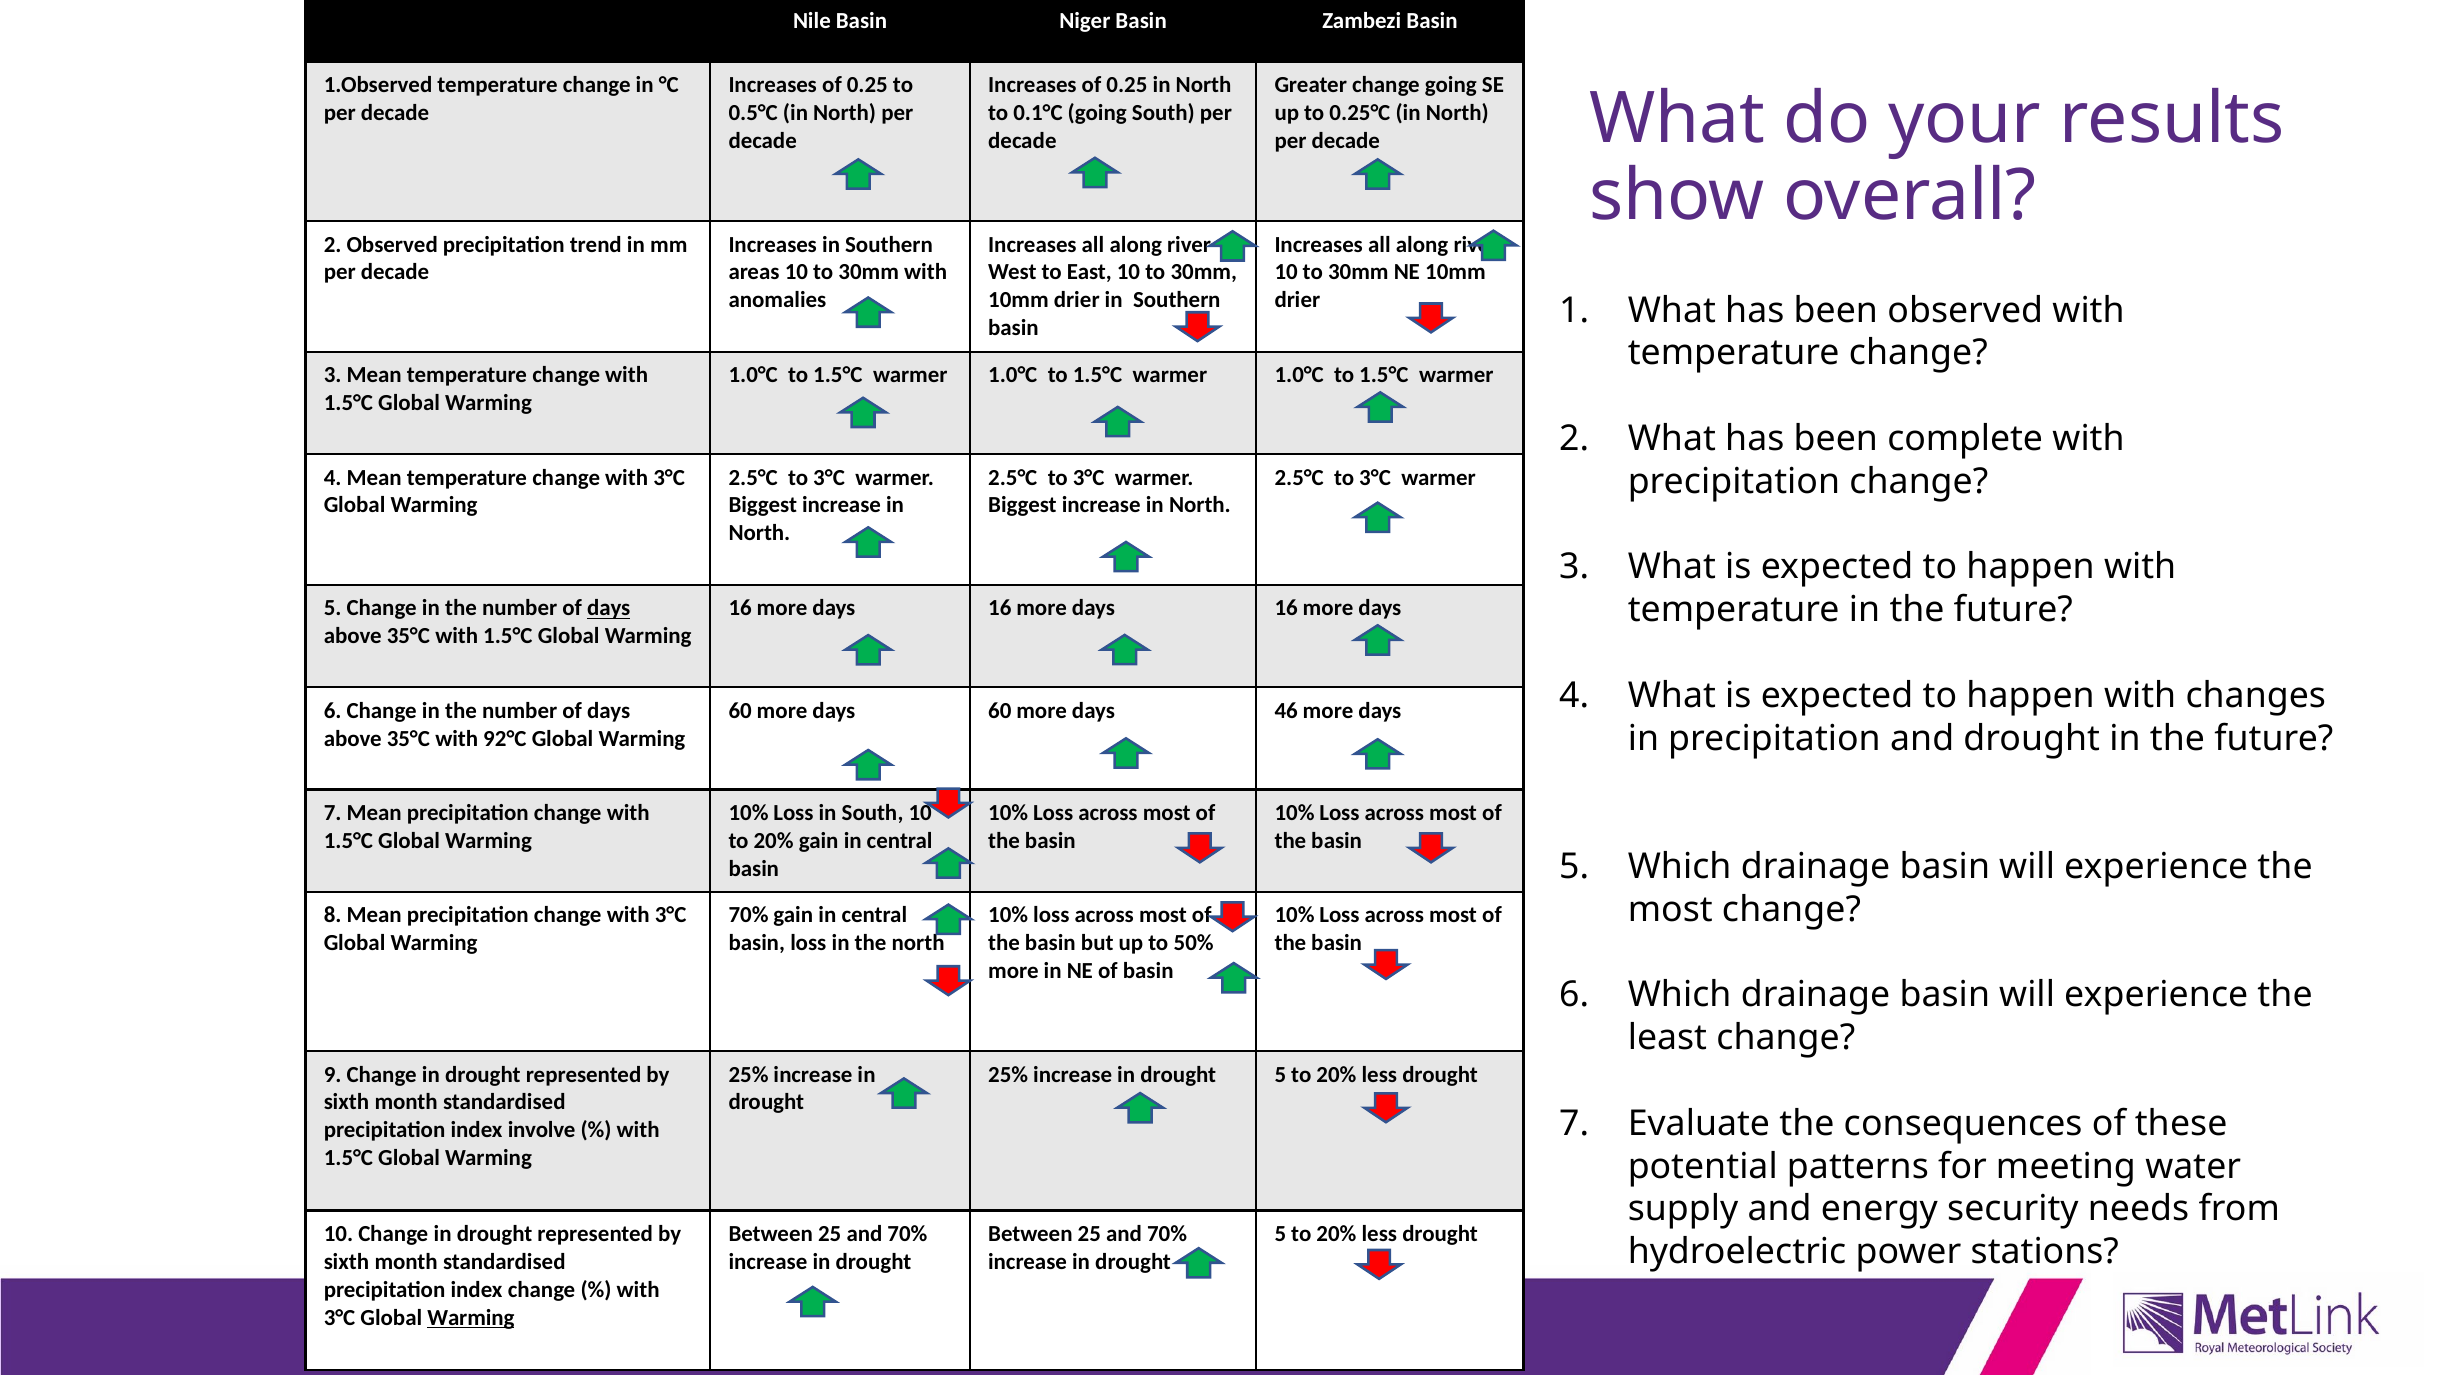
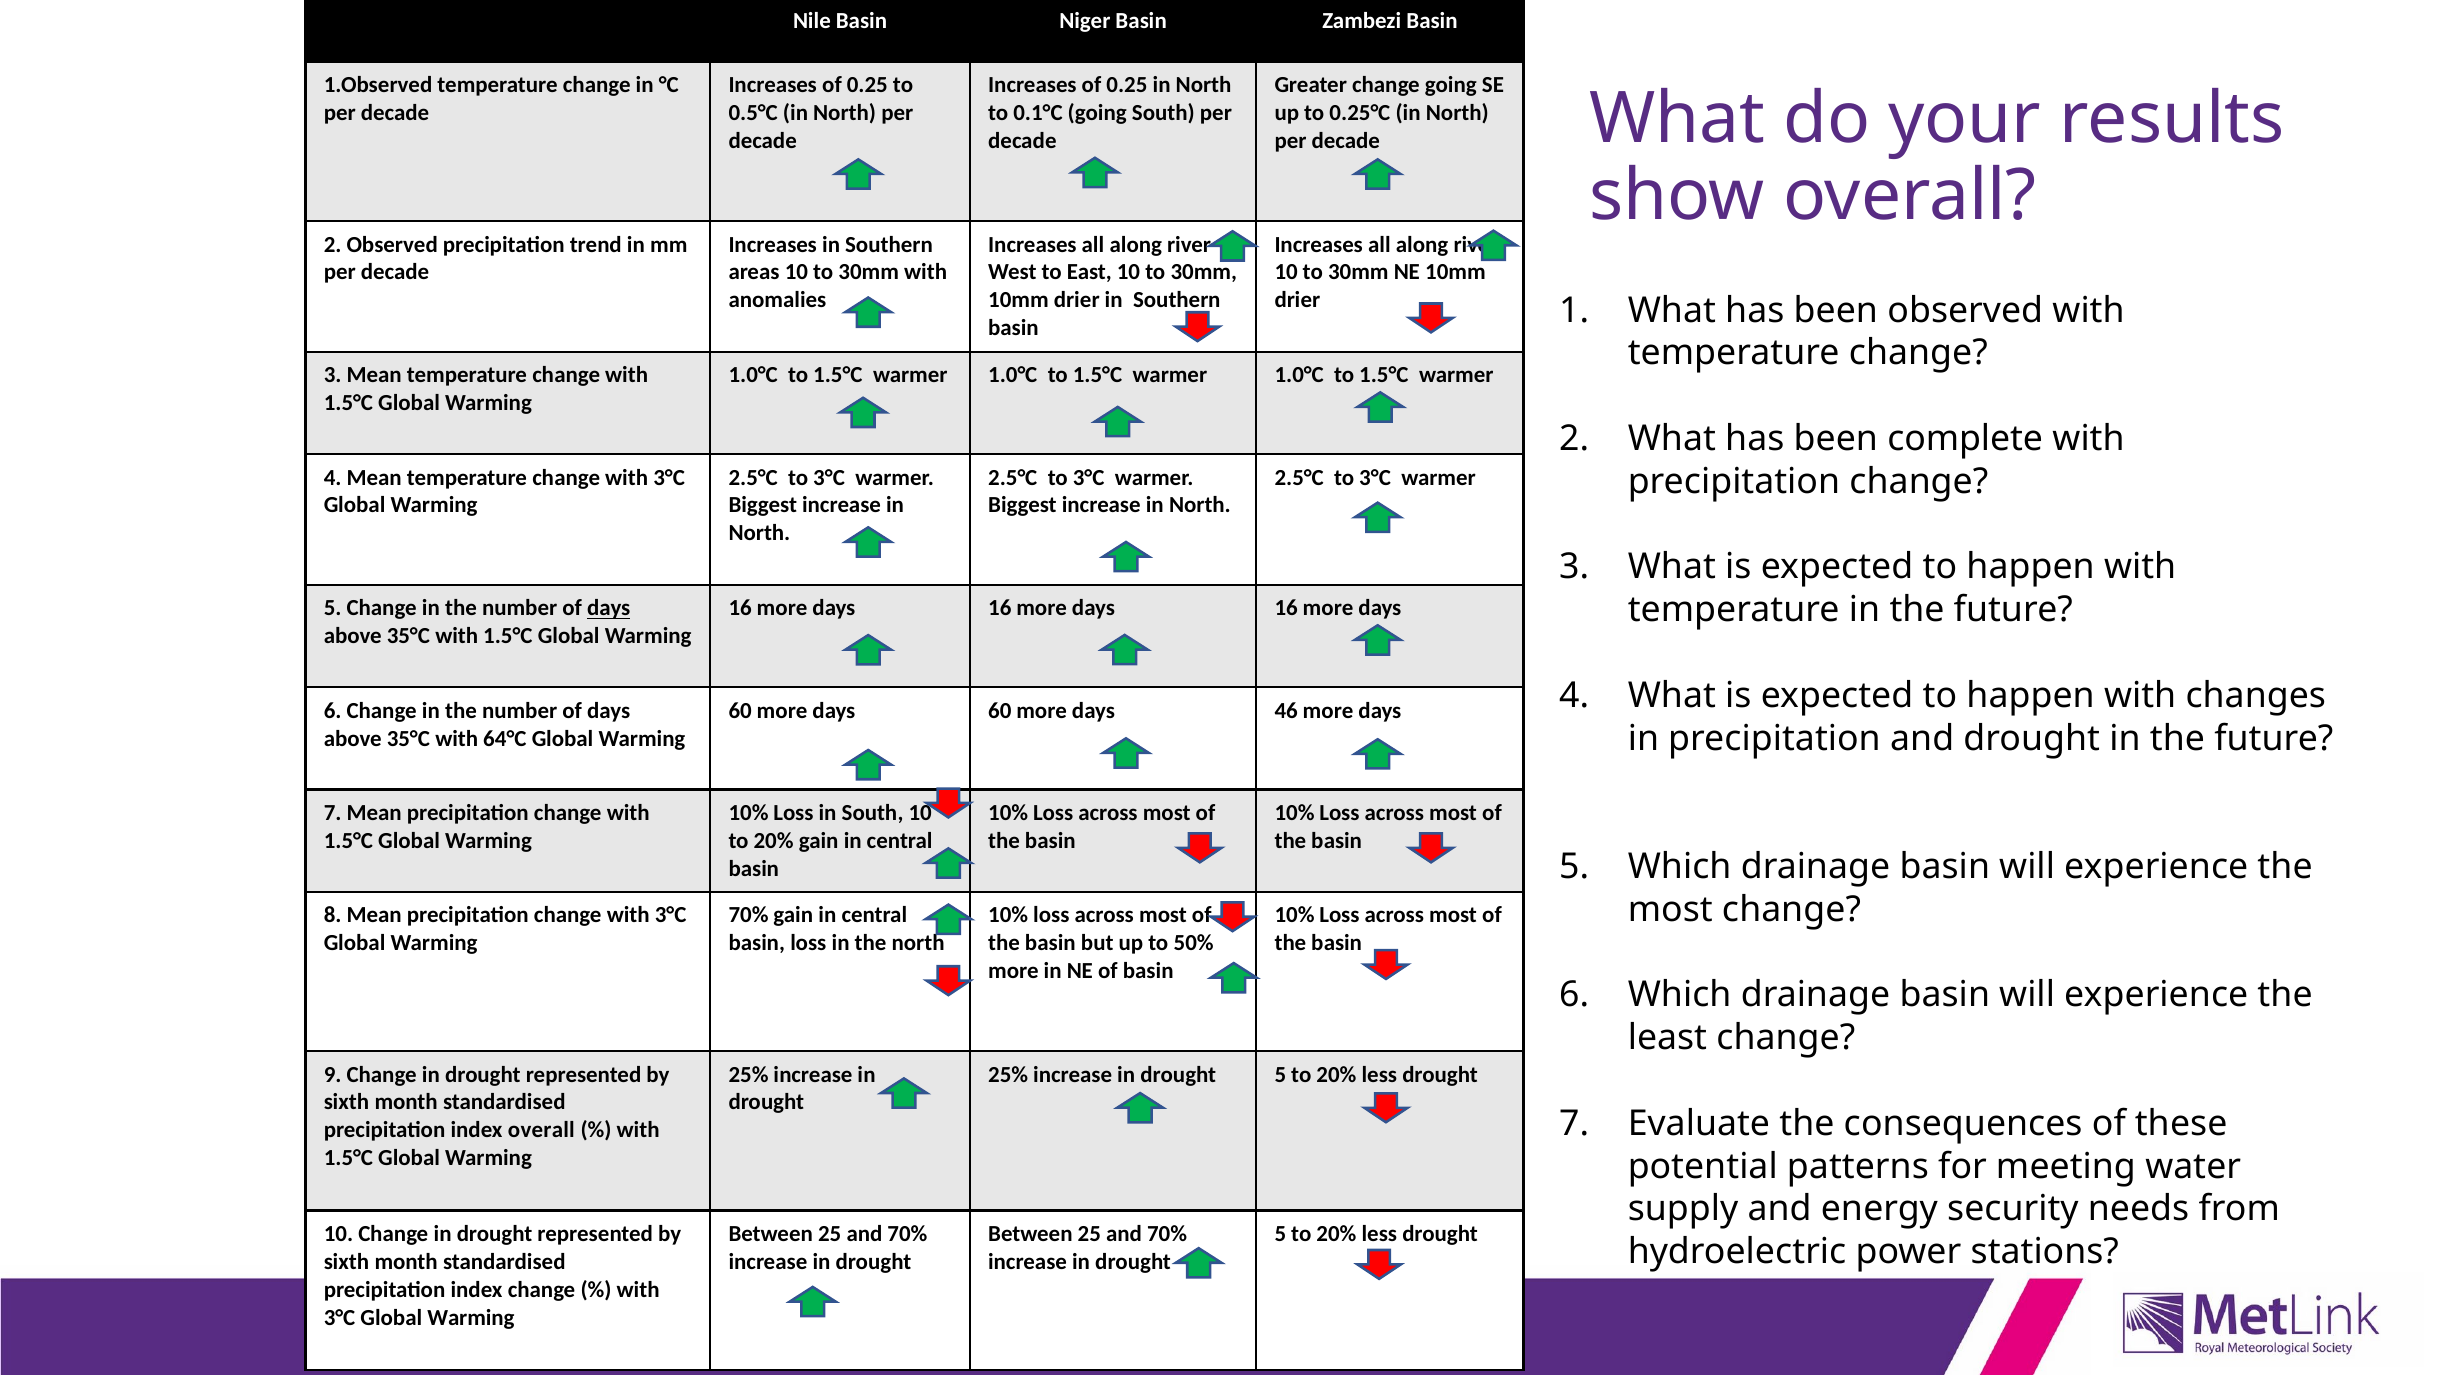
92°C: 92°C -> 64°C
index involve: involve -> overall
Warming at (471, 1317) underline: present -> none
